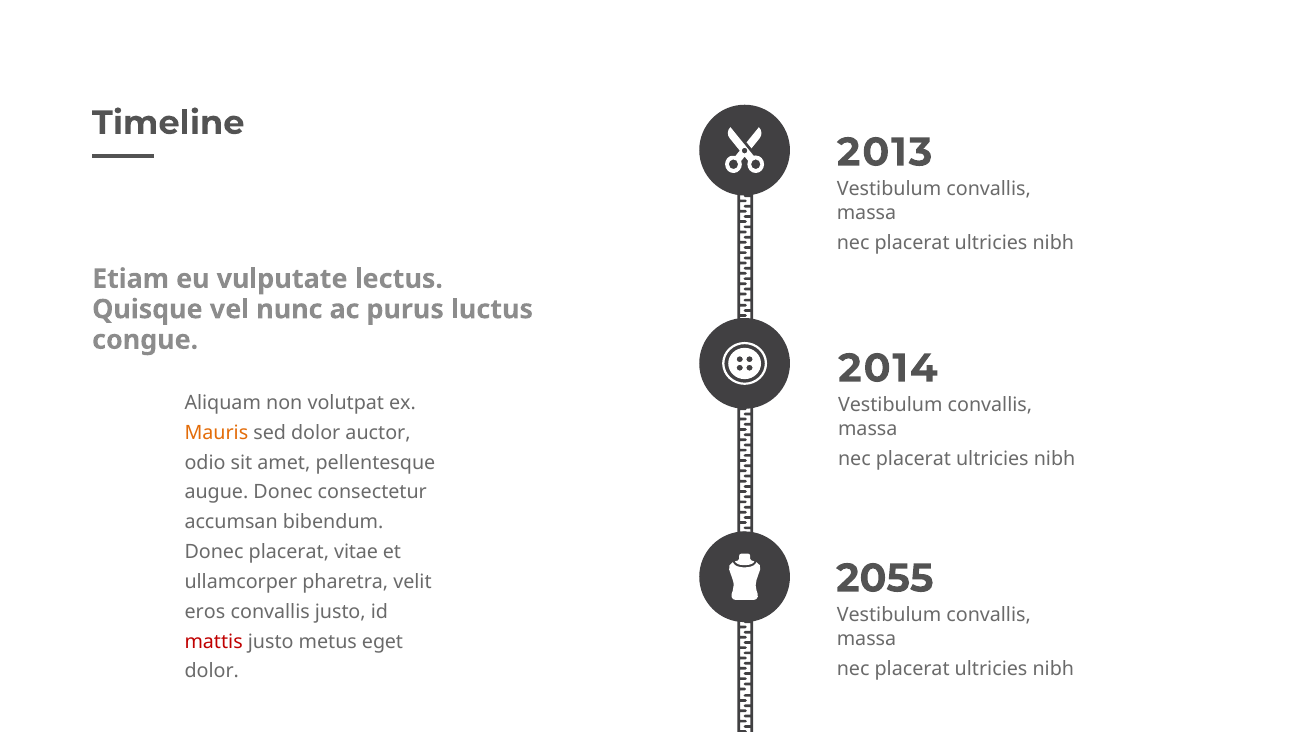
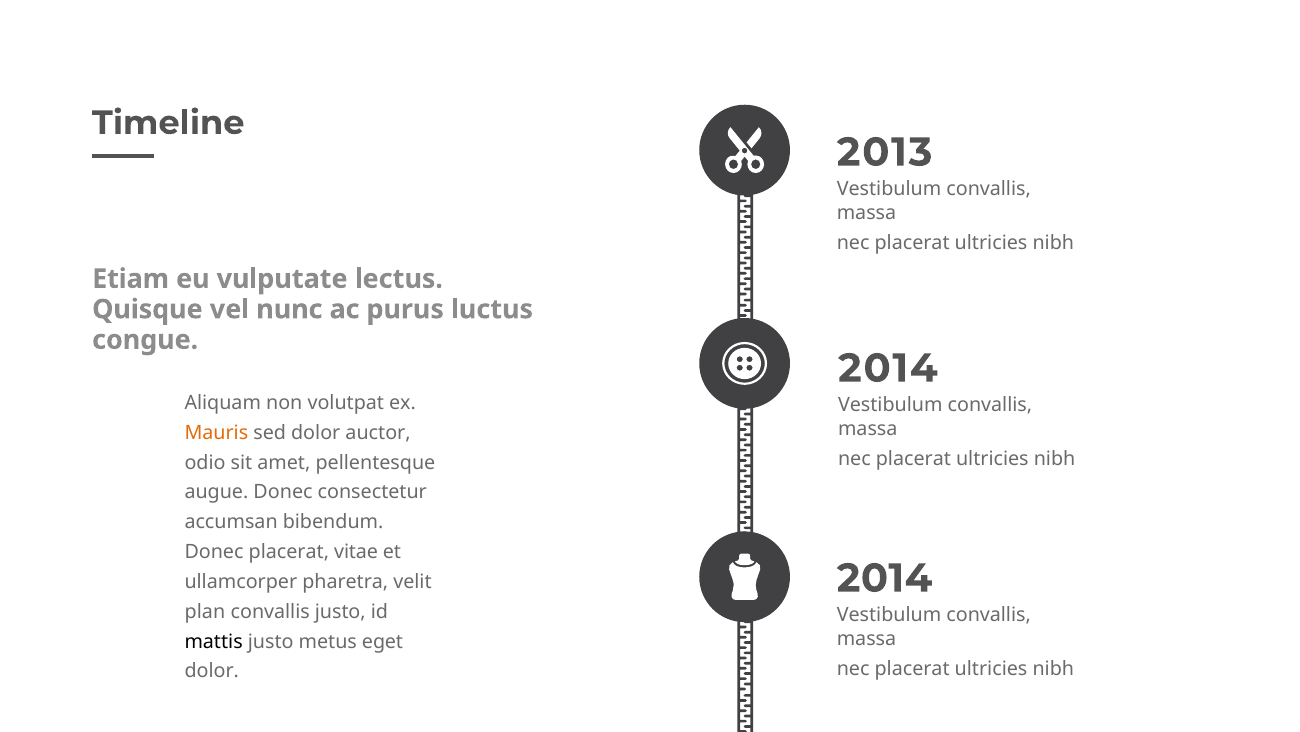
2055 at (885, 578): 2055 -> 2014
eros: eros -> plan
mattis colour: red -> black
